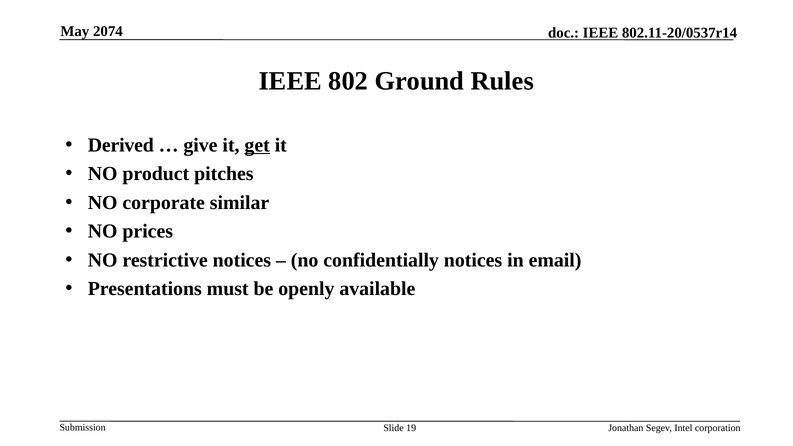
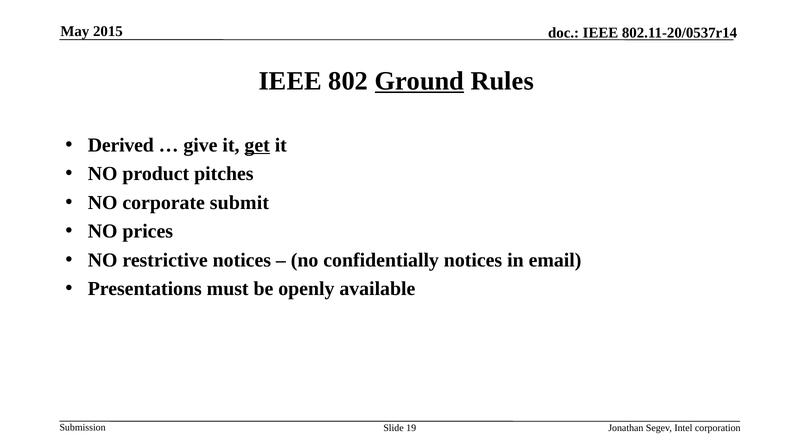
2074: 2074 -> 2015
Ground underline: none -> present
similar: similar -> submit
